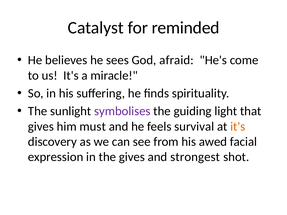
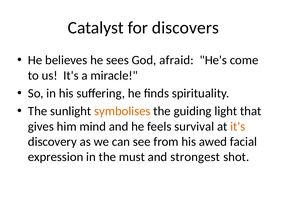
reminded: reminded -> discovers
symbolises colour: purple -> orange
must: must -> mind
the gives: gives -> must
